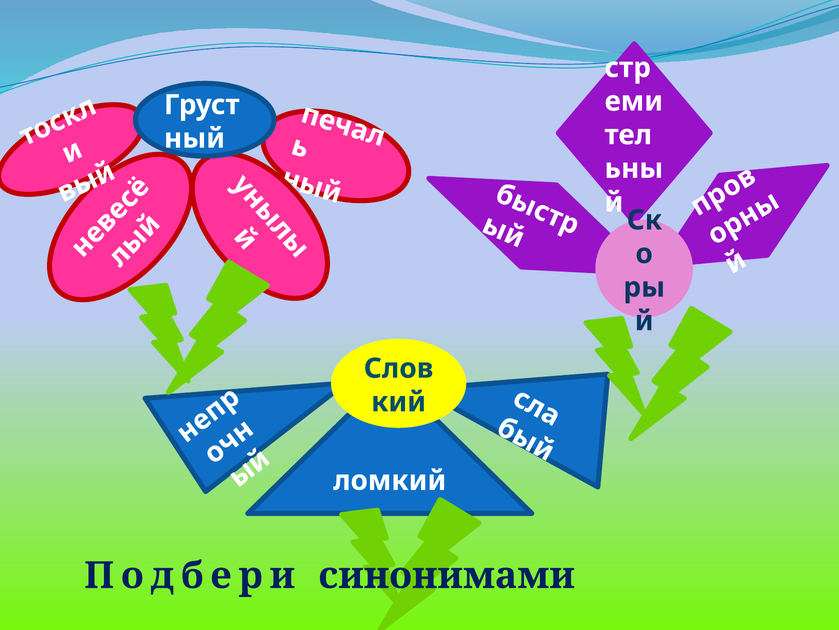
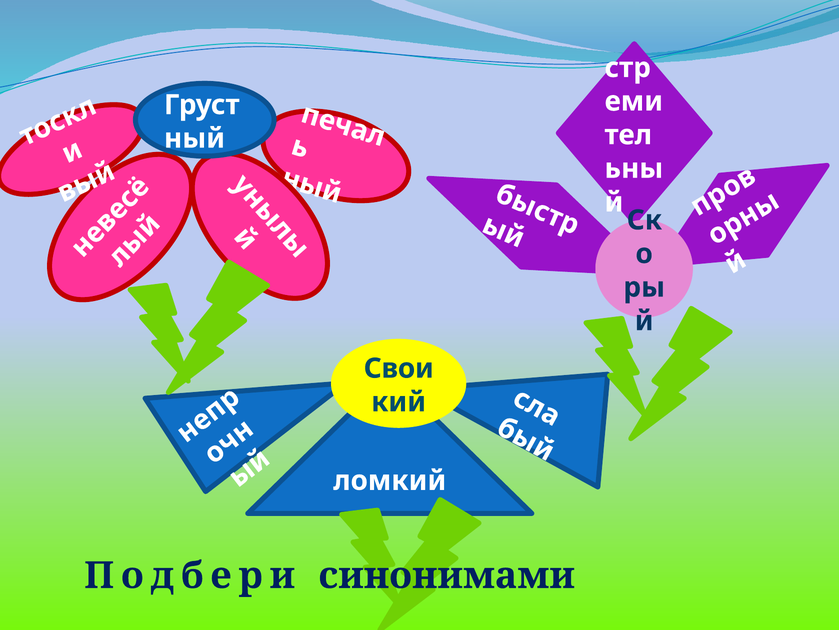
Слов: Слов -> Свои
